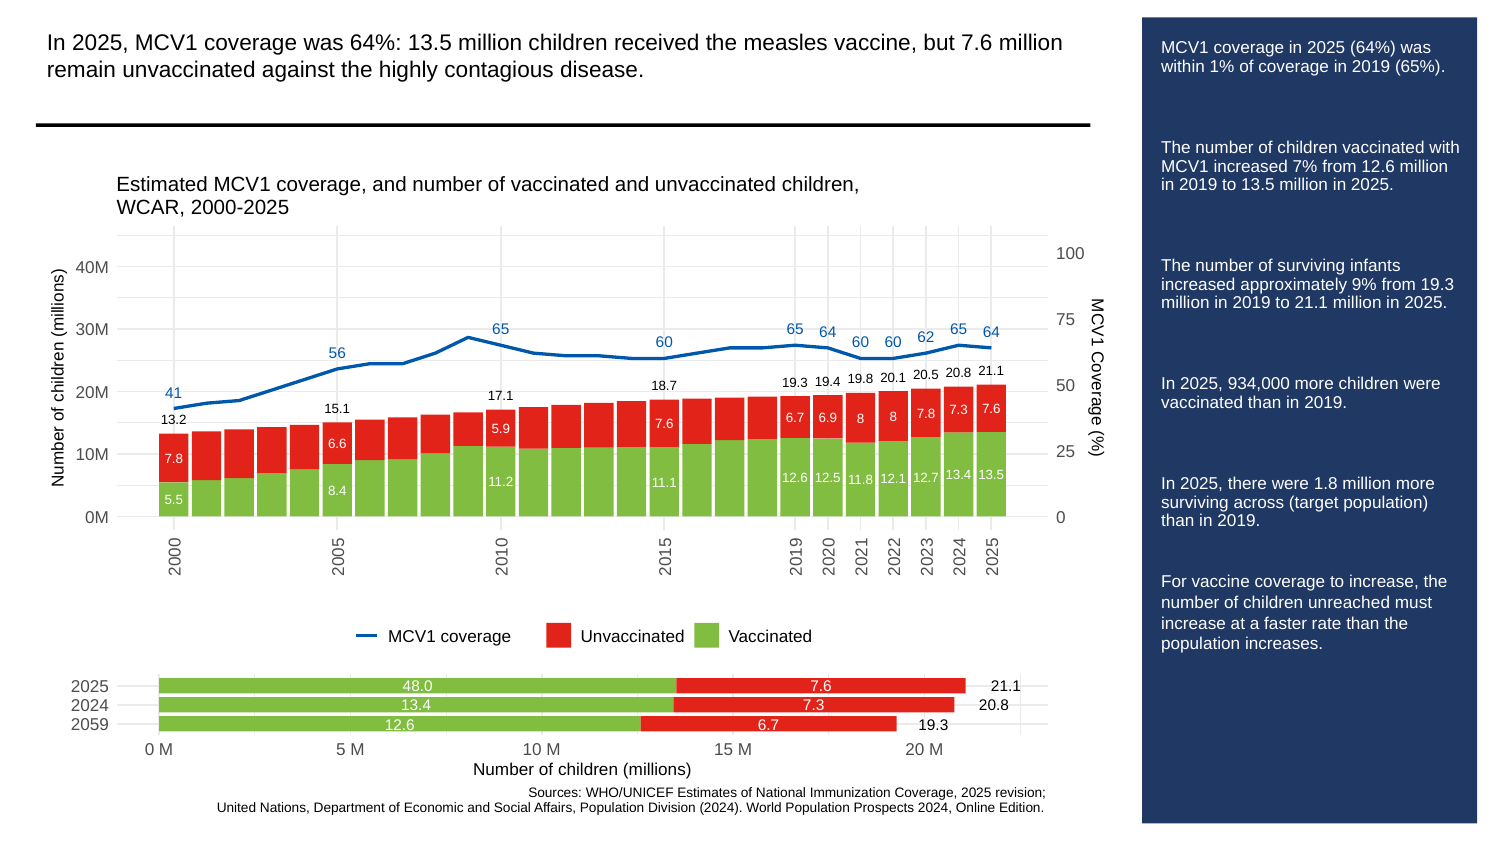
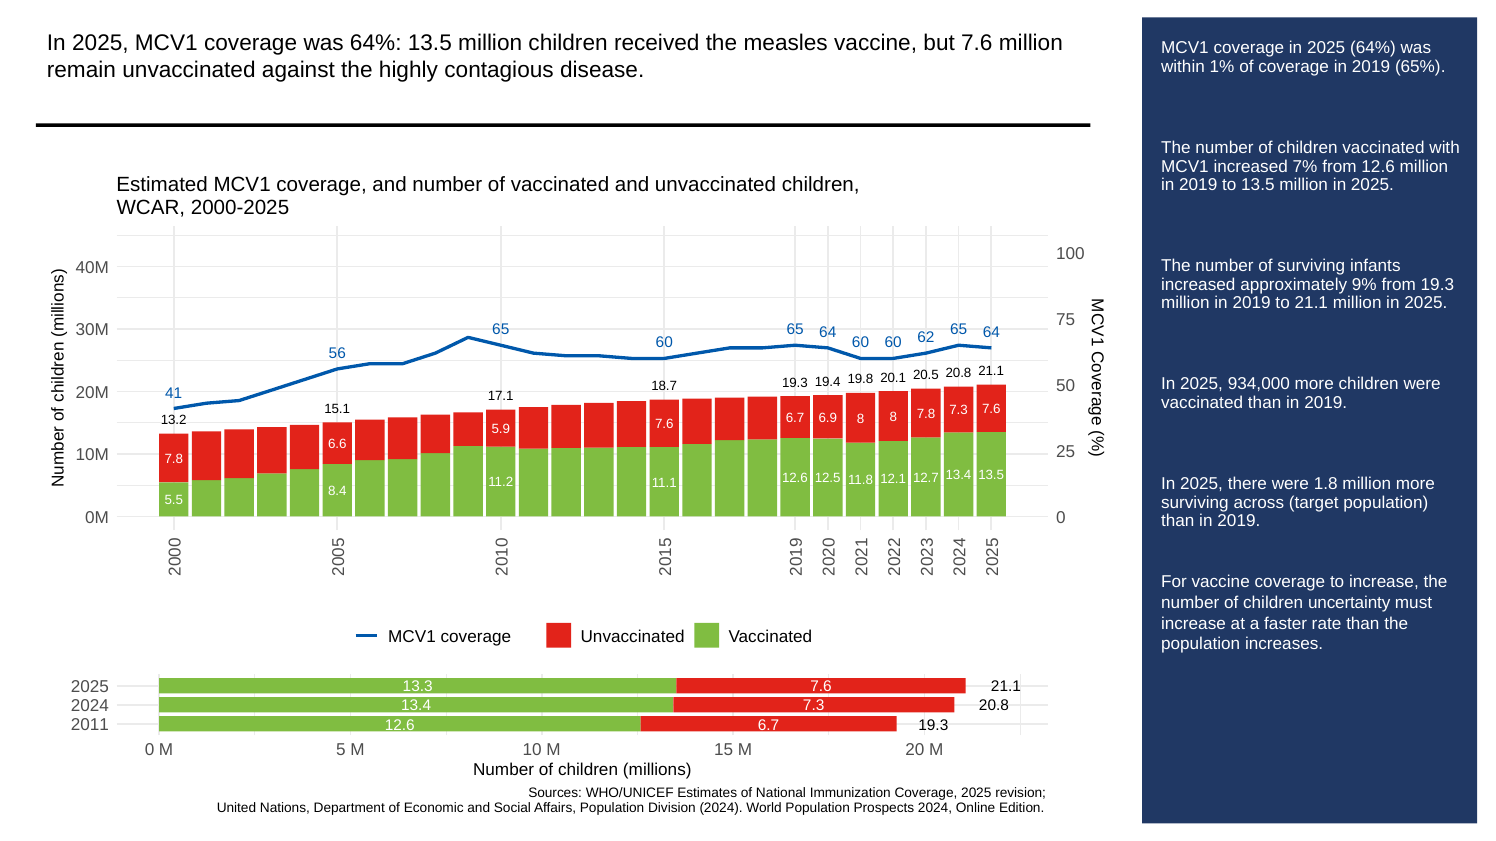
unreached: unreached -> uncertainty
48.0: 48.0 -> 13.3
2059: 2059 -> 2011
